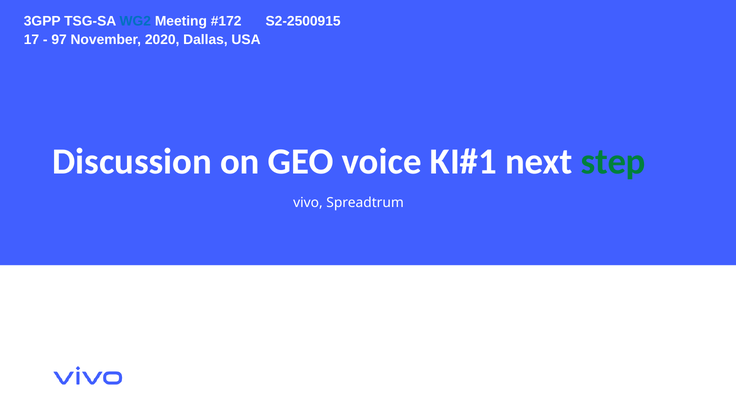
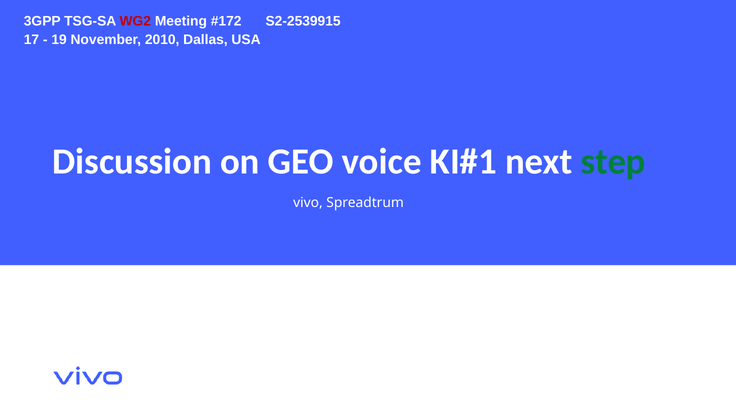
WG2 colour: blue -> red
S2-2500915: S2-2500915 -> S2-2539915
97: 97 -> 19
2020: 2020 -> 2010
